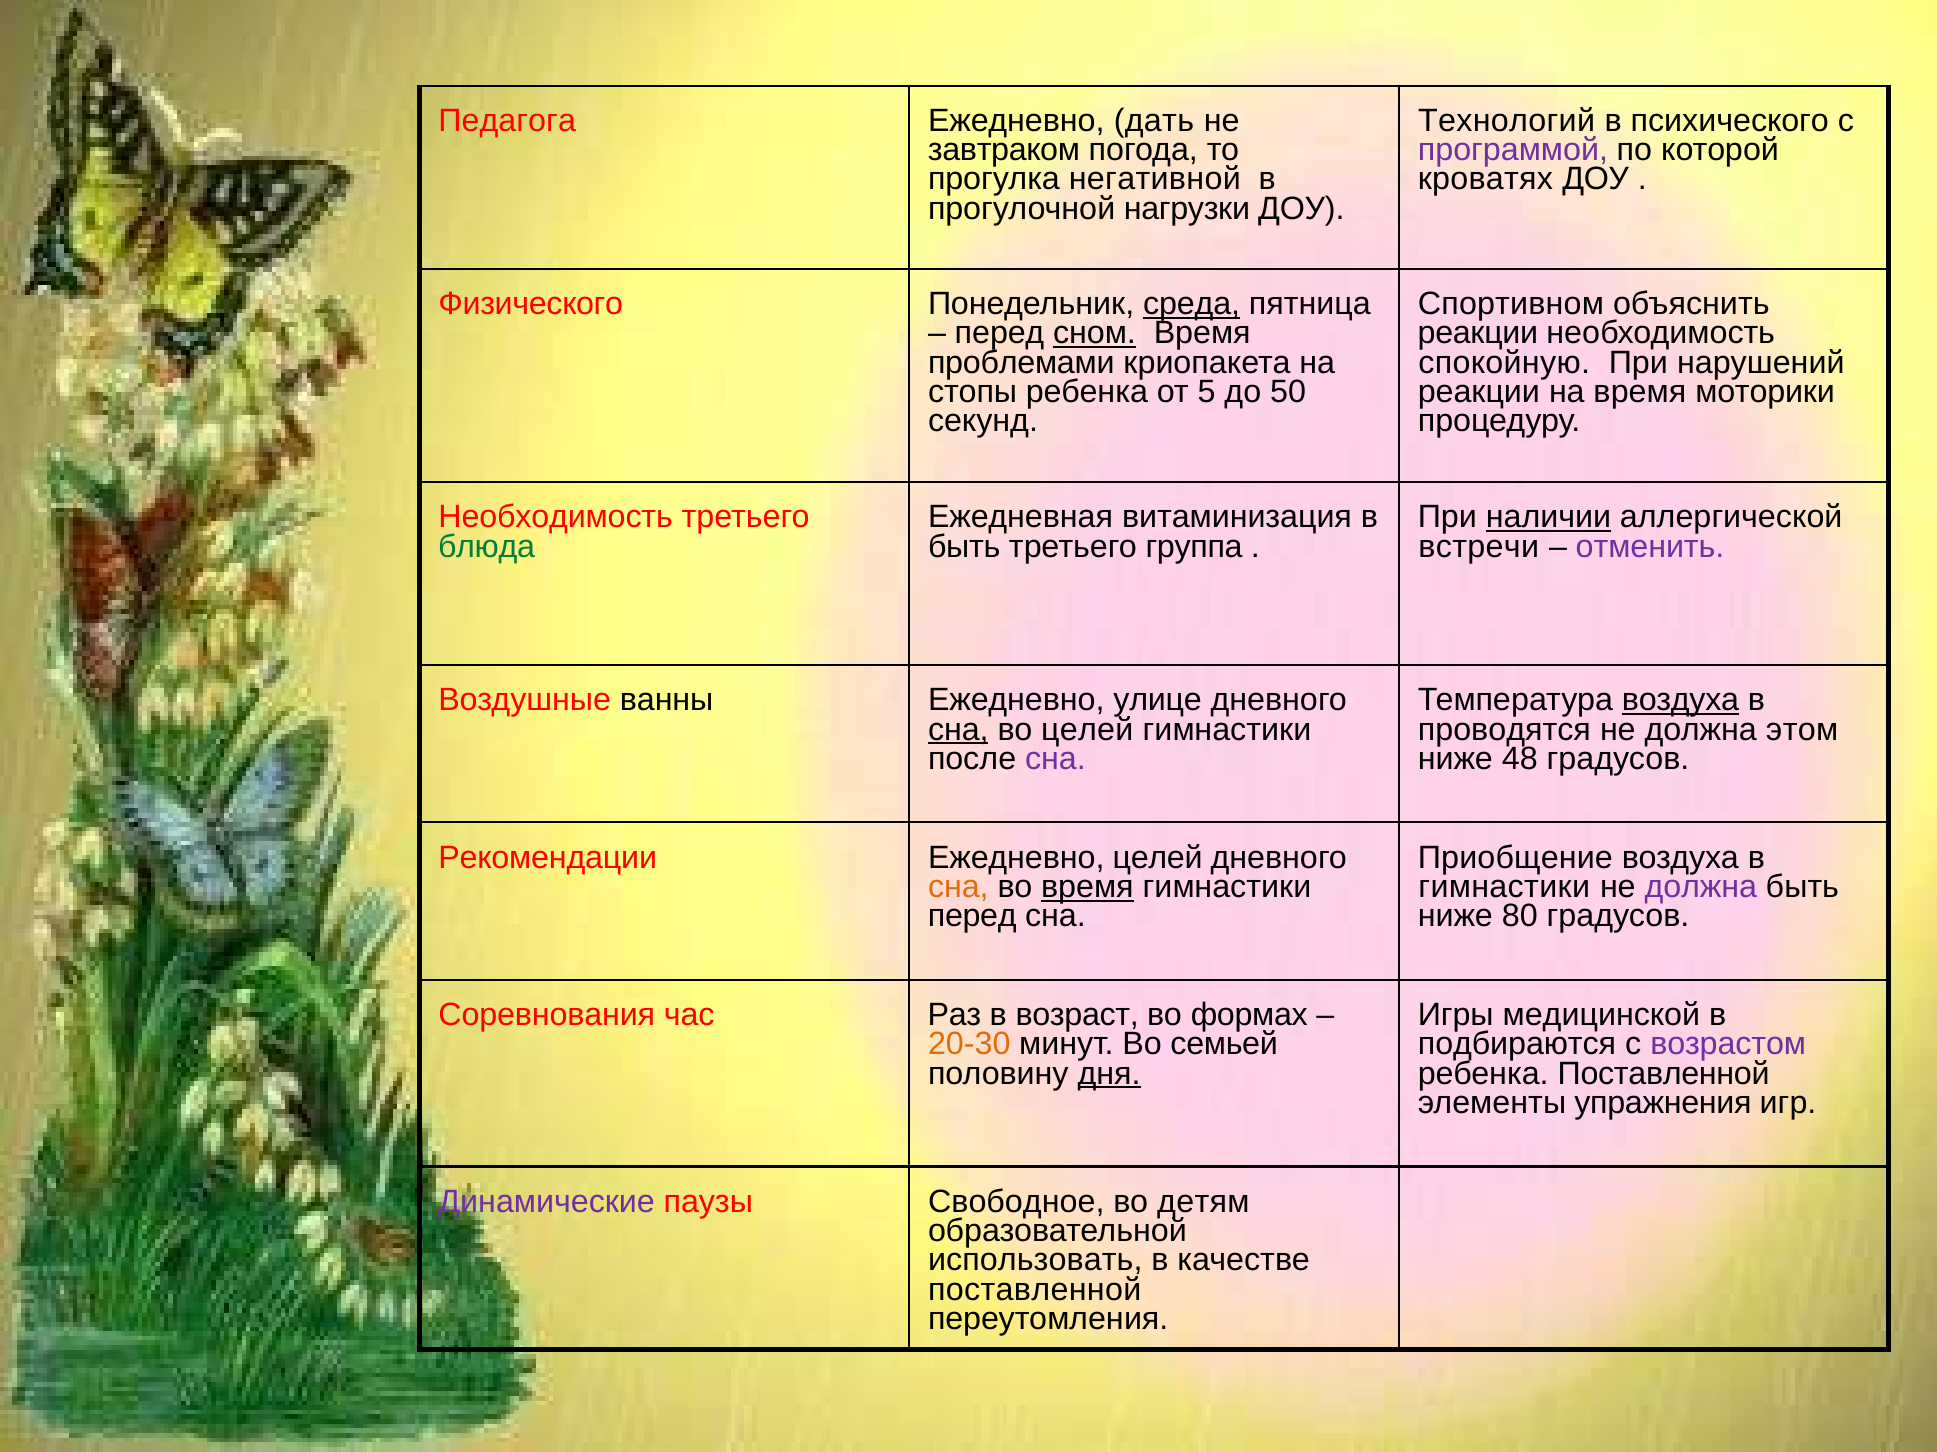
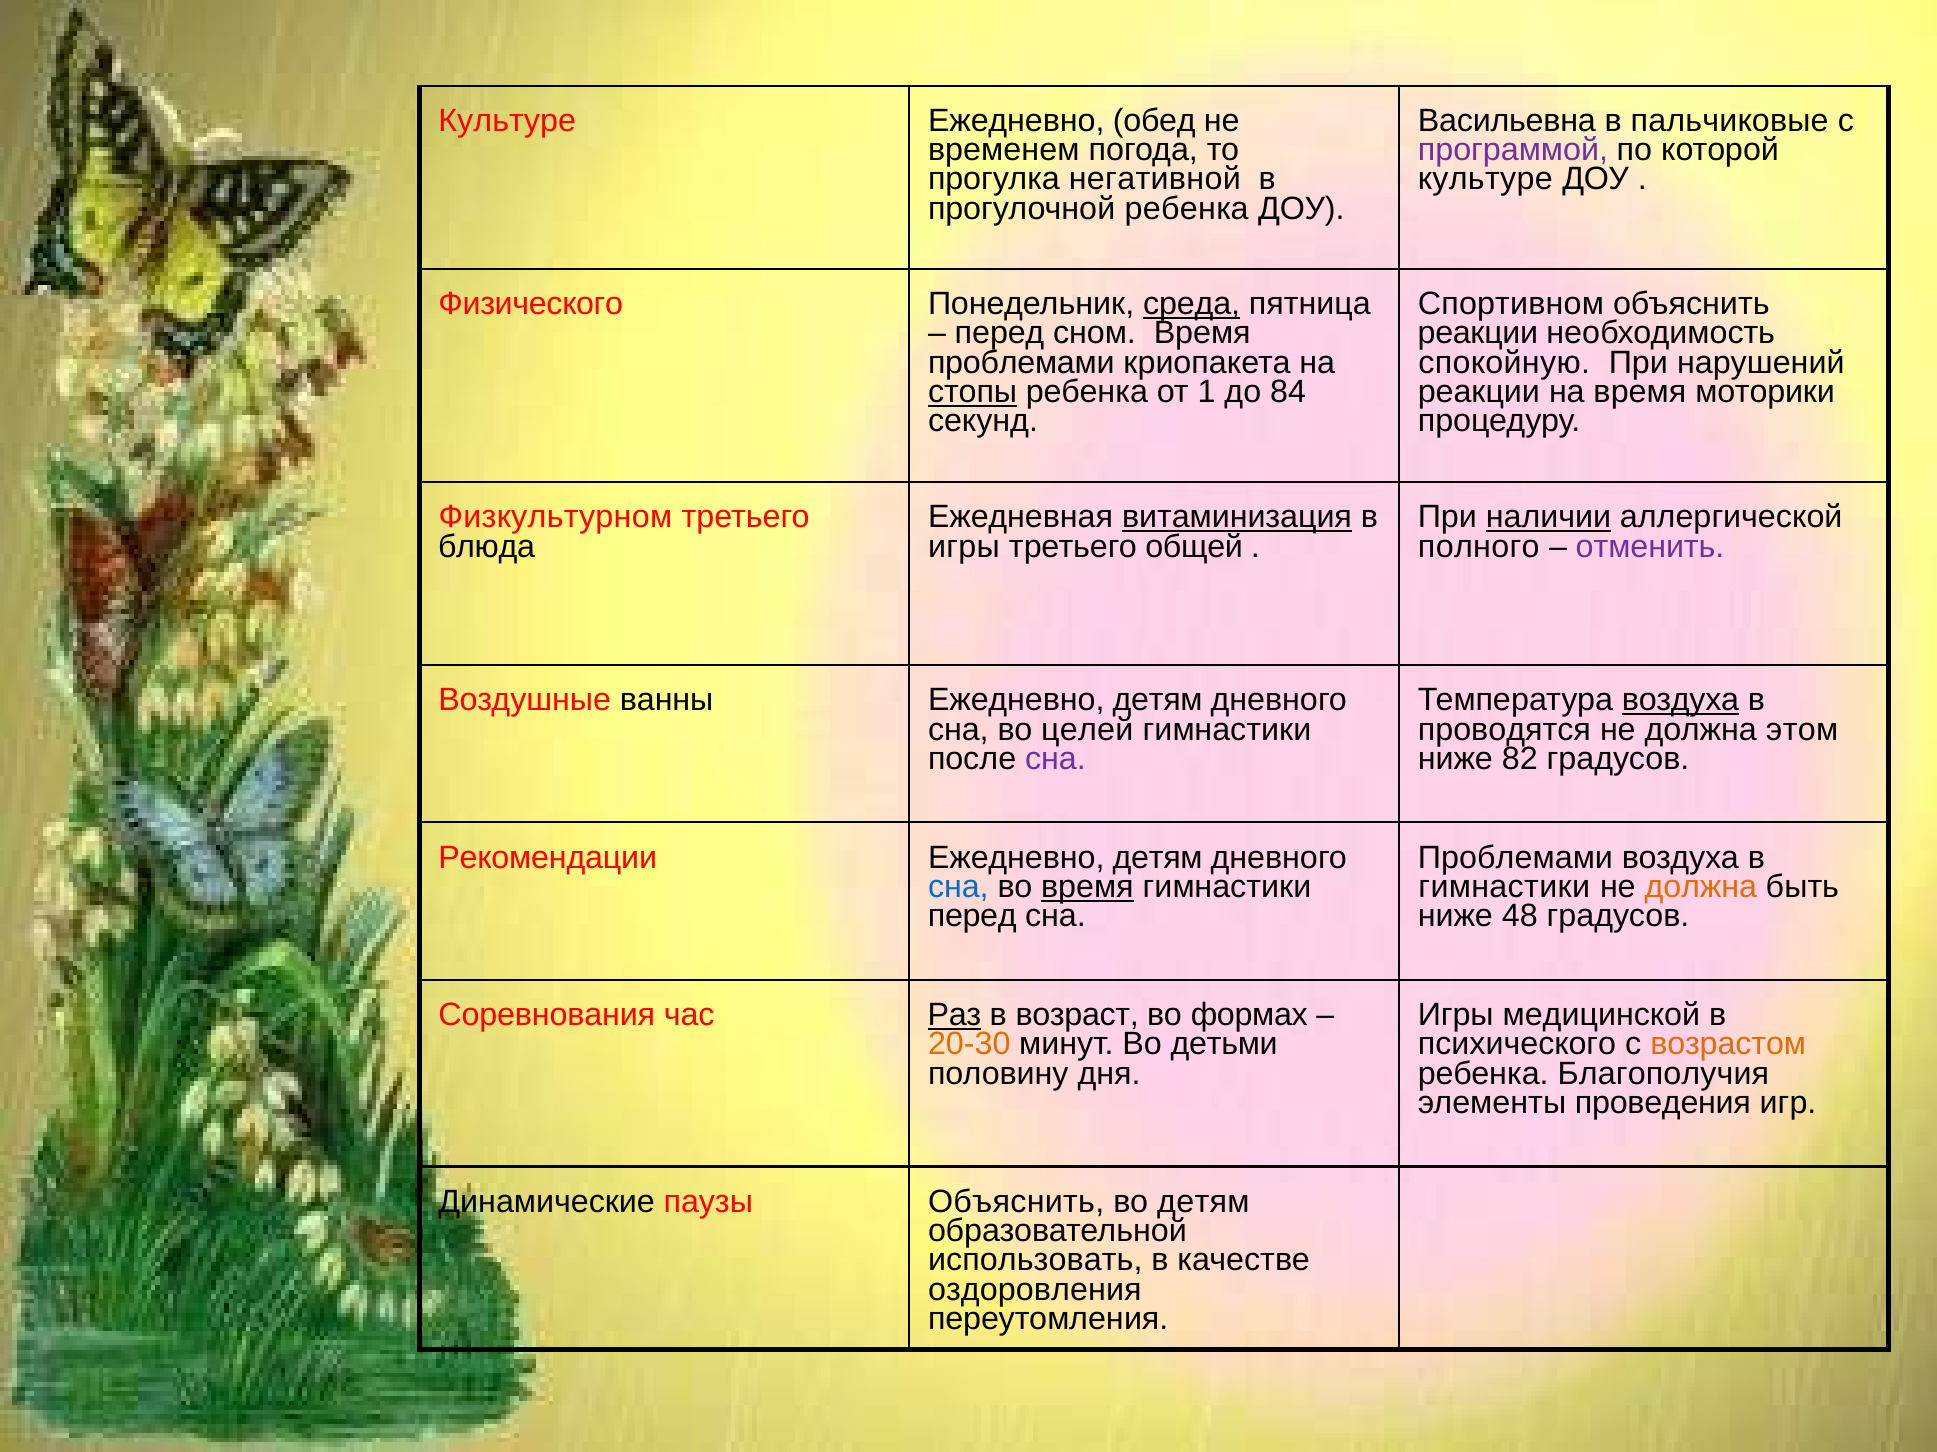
Педагога at (507, 121): Педагога -> Культуре
дать: дать -> обед
Технологий: Технологий -> Васильевна
психического: психического -> пальчиковые
завтраком: завтраком -> временем
кроватях at (1485, 179): кроватях -> культуре
прогулочной нагрузки: нагрузки -> ребенка
сном underline: present -> none
стопы underline: none -> present
5: 5 -> 1
50: 50 -> 84
Необходимость at (556, 518): Необходимость -> Физкультурном
витаминизация underline: none -> present
блюда colour: green -> black
быть at (964, 547): быть -> игры
группа: группа -> общей
встречи: встречи -> полного
улице at (1158, 700): улице -> детям
сна at (958, 730) underline: present -> none
48: 48 -> 82
целей at (1158, 858): целей -> детям
Приобщение at (1515, 858): Приобщение -> Проблемами
сна at (958, 887) colour: orange -> blue
должна at (1701, 887) colour: purple -> orange
80: 80 -> 48
Раз underline: none -> present
семьей: семьей -> детьми
подбираются: подбираются -> психического
возрастом colour: purple -> orange
дня underline: present -> none
ребенка Поставленной: Поставленной -> Благополучия
упражнения: упражнения -> проведения
Динамические colour: purple -> black
паузы Свободное: Свободное -> Объяснить
поставленной at (1035, 1290): поставленной -> оздоровления
